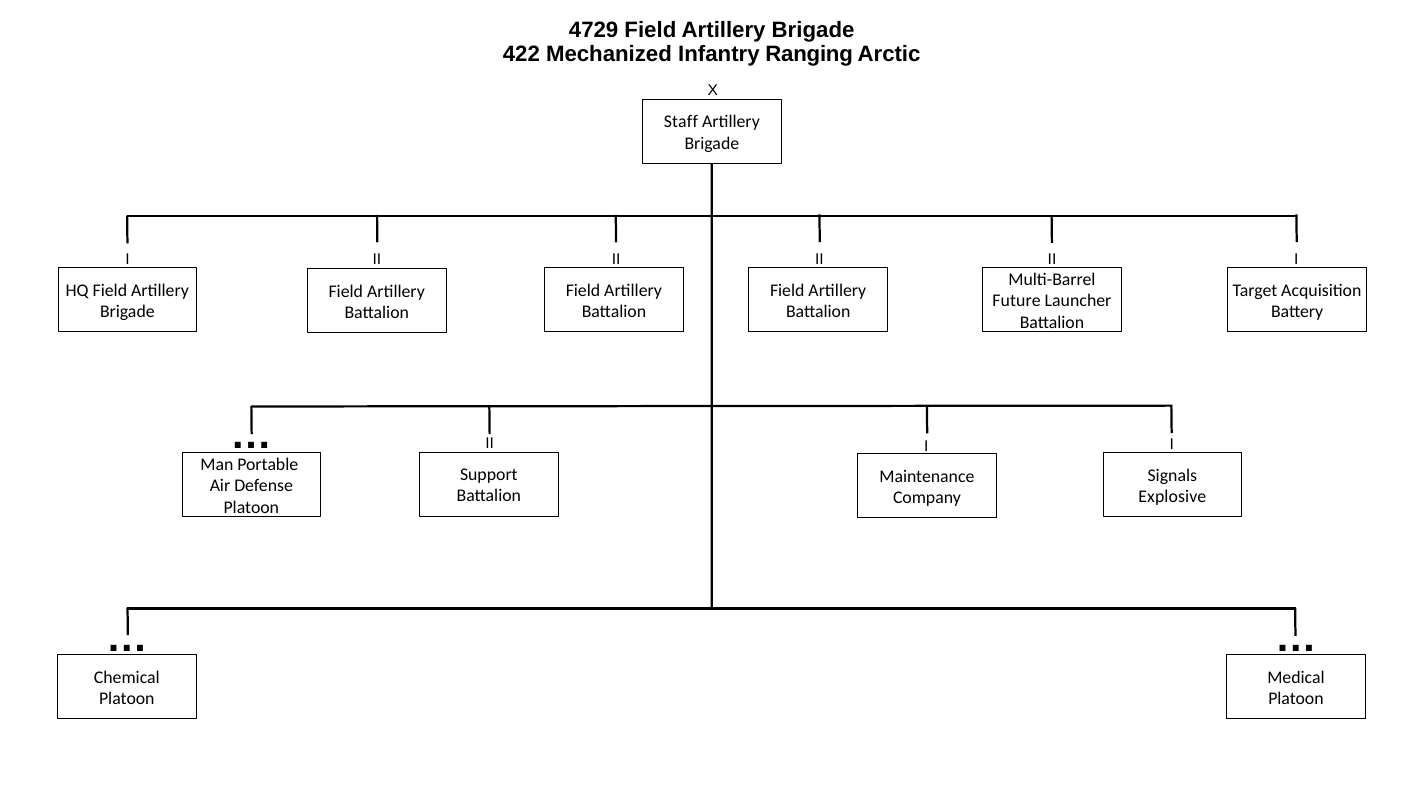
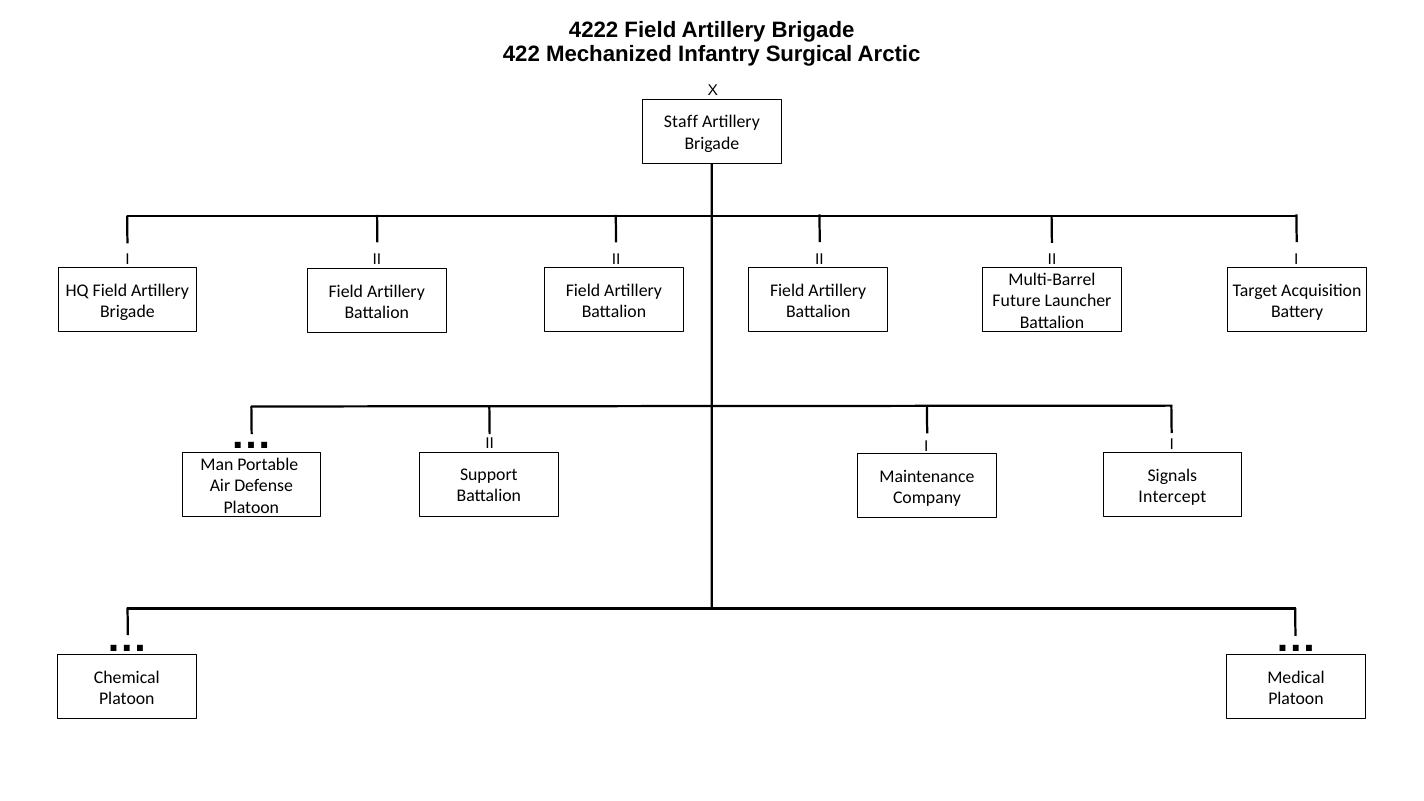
4729: 4729 -> 4222
Ranging: Ranging -> Surgical
Explosive: Explosive -> Intercept
